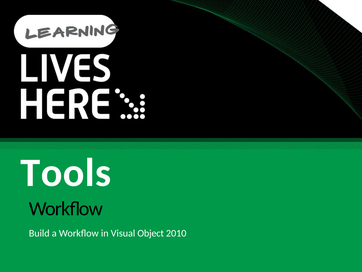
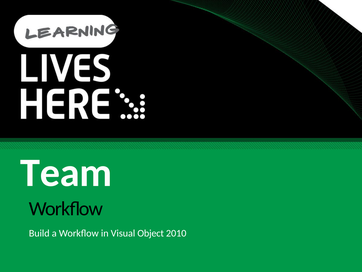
Tools: Tools -> Team
